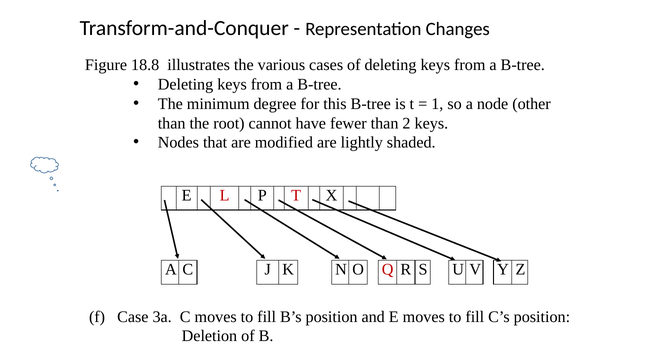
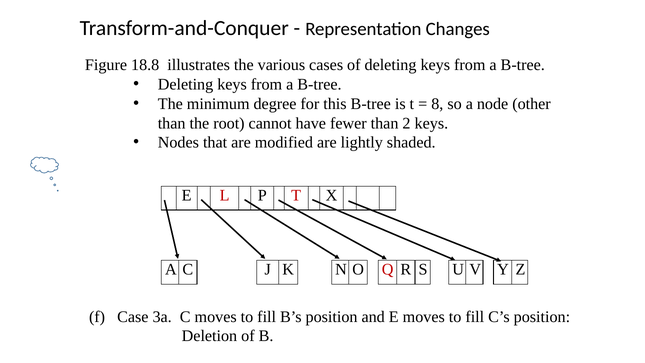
1: 1 -> 8
